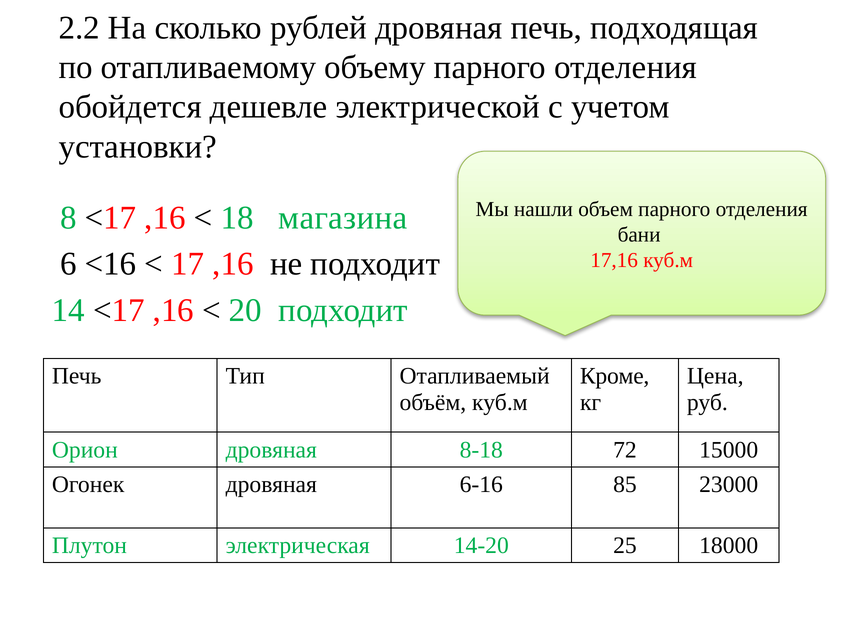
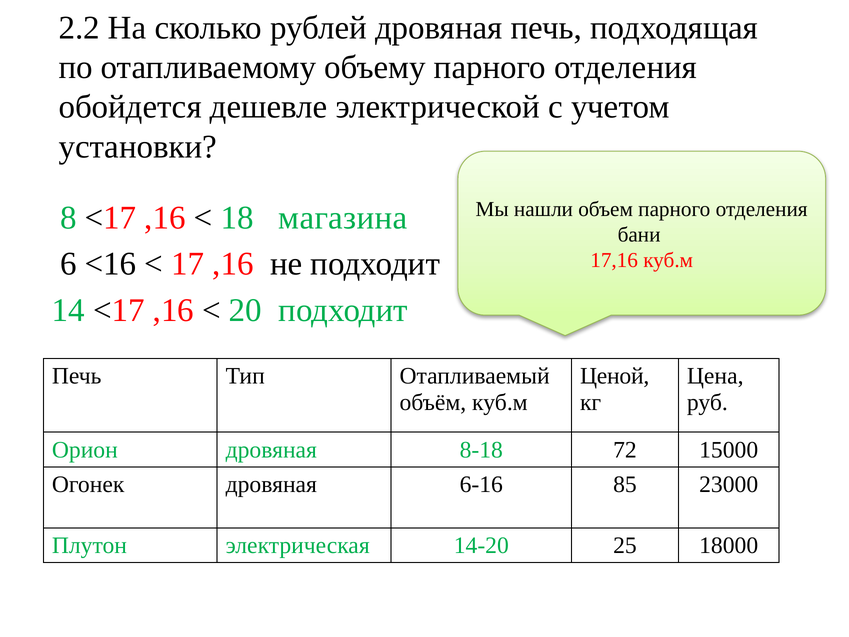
Кроме: Кроме -> Ценой
